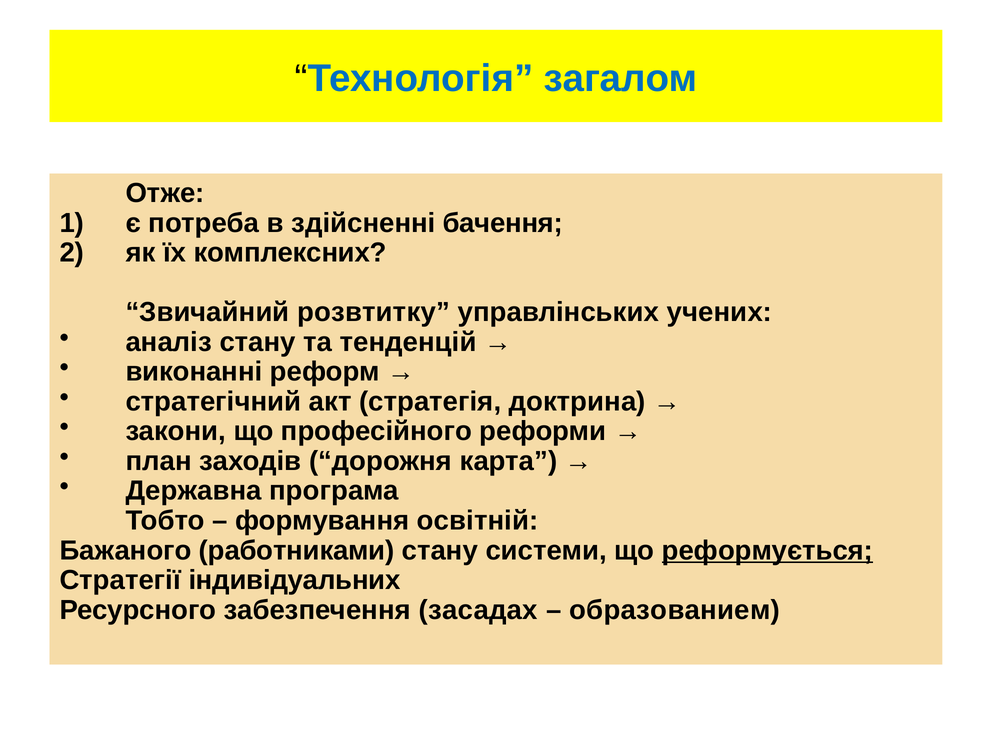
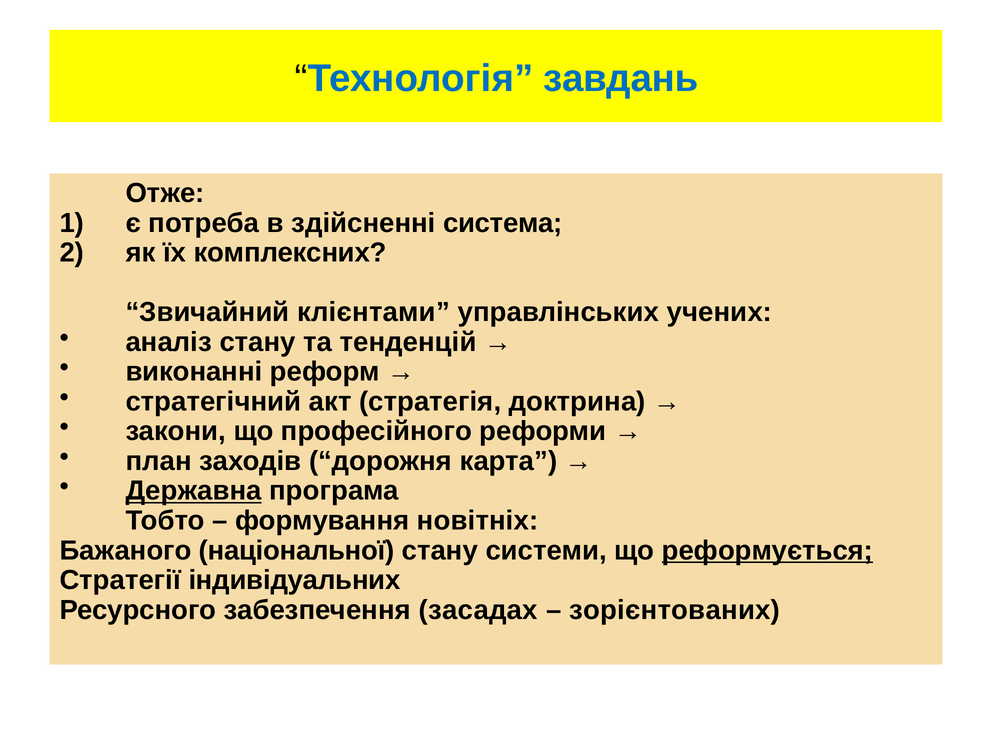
загалом: загалом -> завдань
бачення: бачення -> система
розвтитку: розвтитку -> клієнтами
Державна underline: none -> present
освітній: освітній -> новітніх
работниками: работниками -> національної
образованием: образованием -> зорієнтованих
